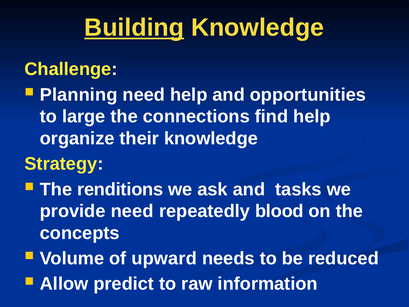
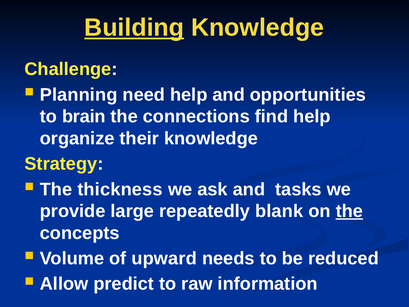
large: large -> brain
renditions: renditions -> thickness
provide need: need -> large
blood: blood -> blank
the at (349, 211) underline: none -> present
